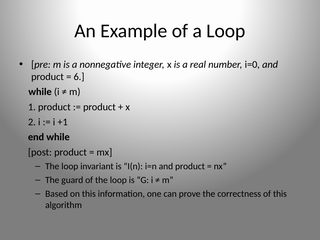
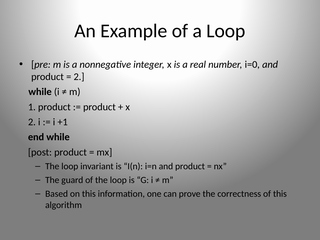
6 at (79, 77): 6 -> 2
